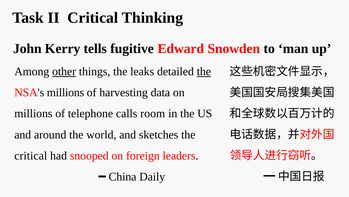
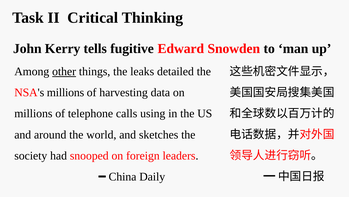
the at (204, 71) underline: present -> none
room: room -> using
critical at (31, 155): critical -> society
